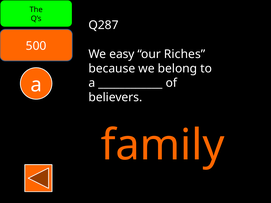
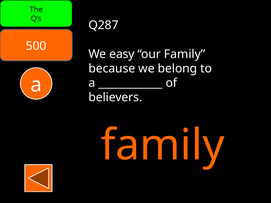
our Riches: Riches -> Family
